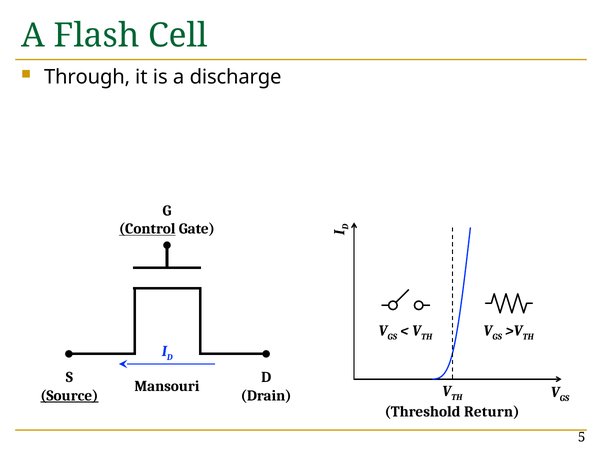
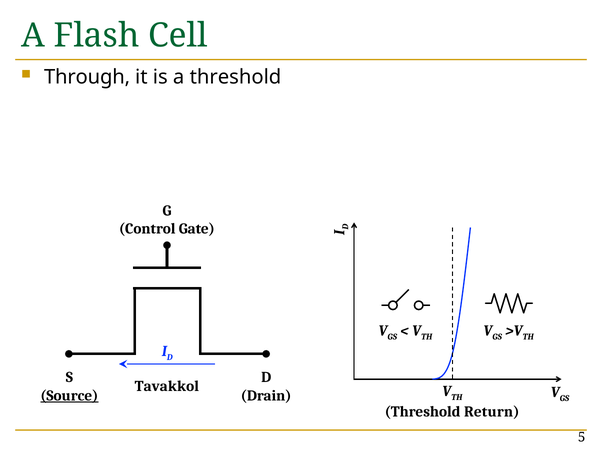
a discharge: discharge -> threshold
Control underline: present -> none
Mansouri: Mansouri -> Tavakkol
